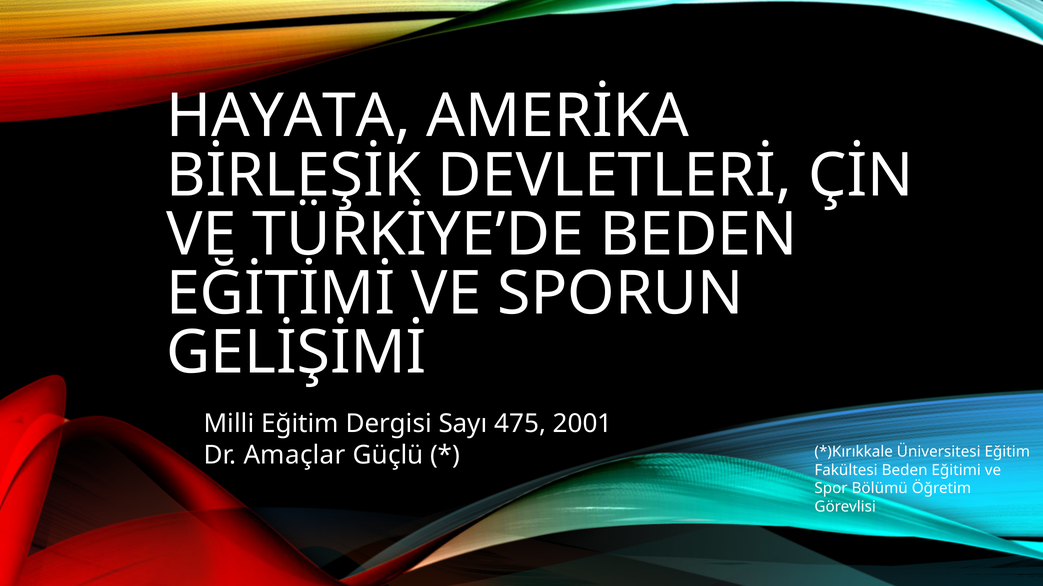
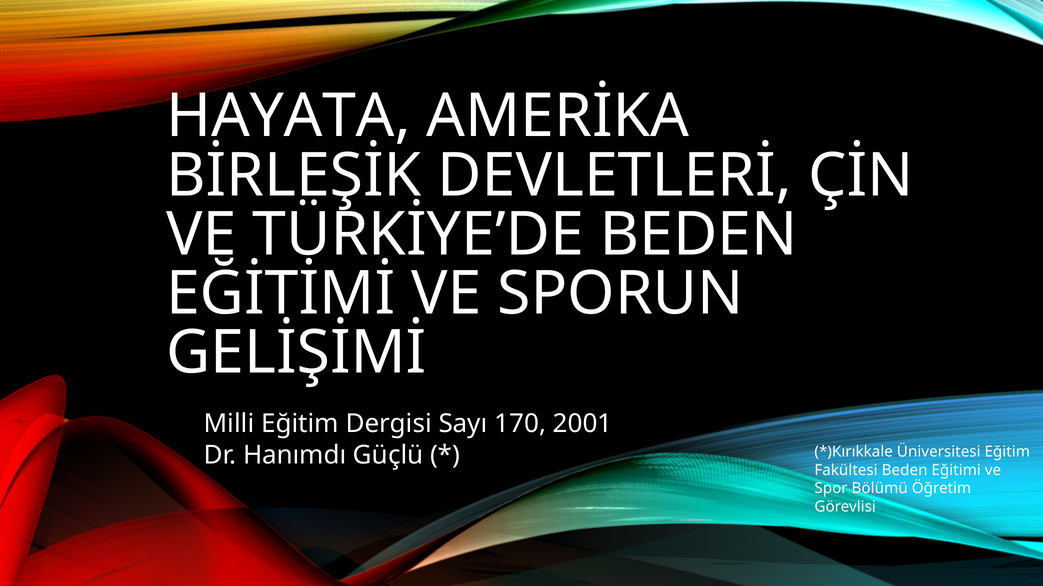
475: 475 -> 170
Amaçlar: Amaçlar -> Hanımdı
